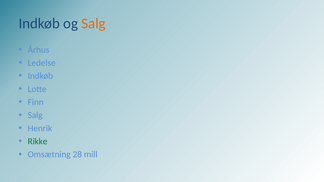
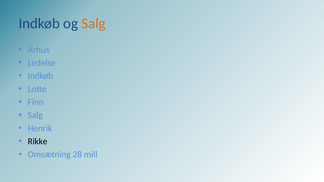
Rikke colour: green -> black
